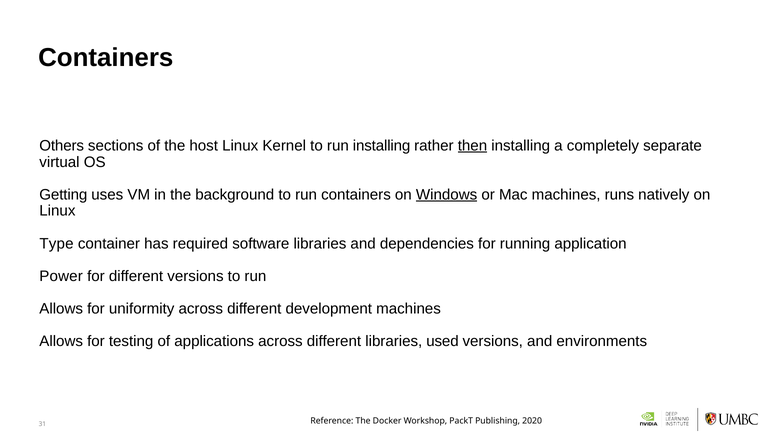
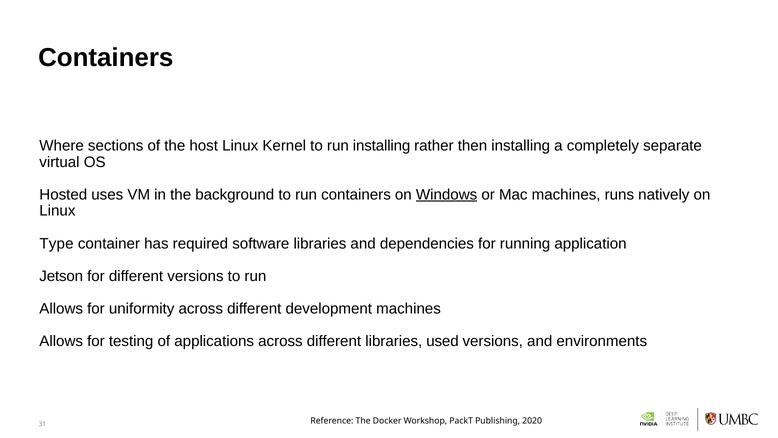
Others: Others -> Where
then underline: present -> none
Getting: Getting -> Hosted
Power: Power -> Jetson
